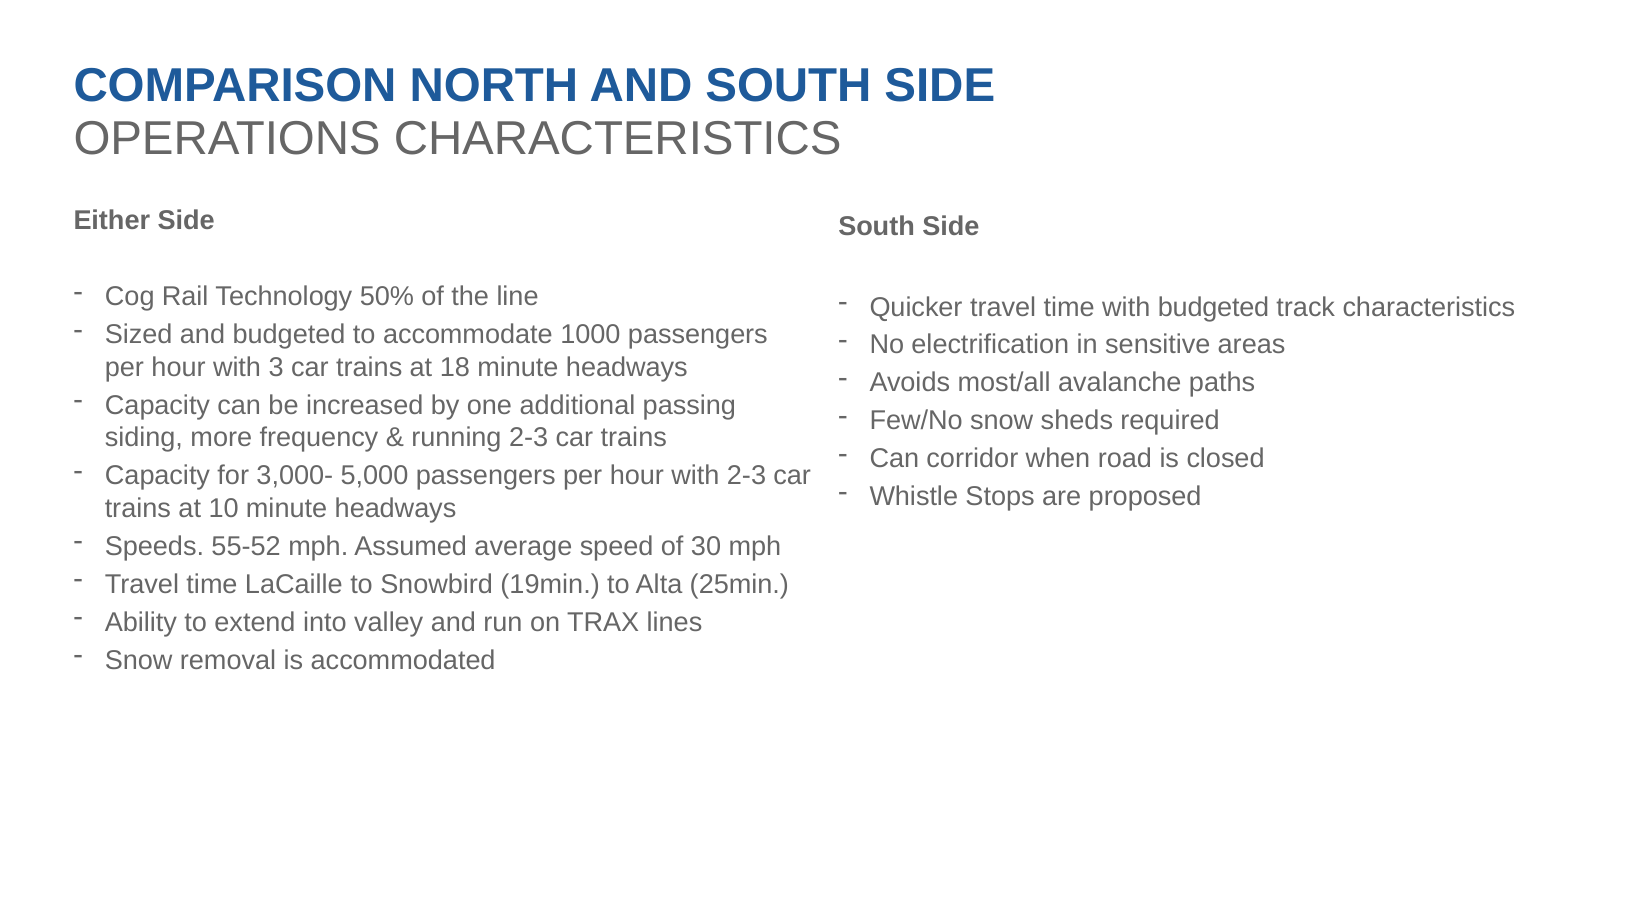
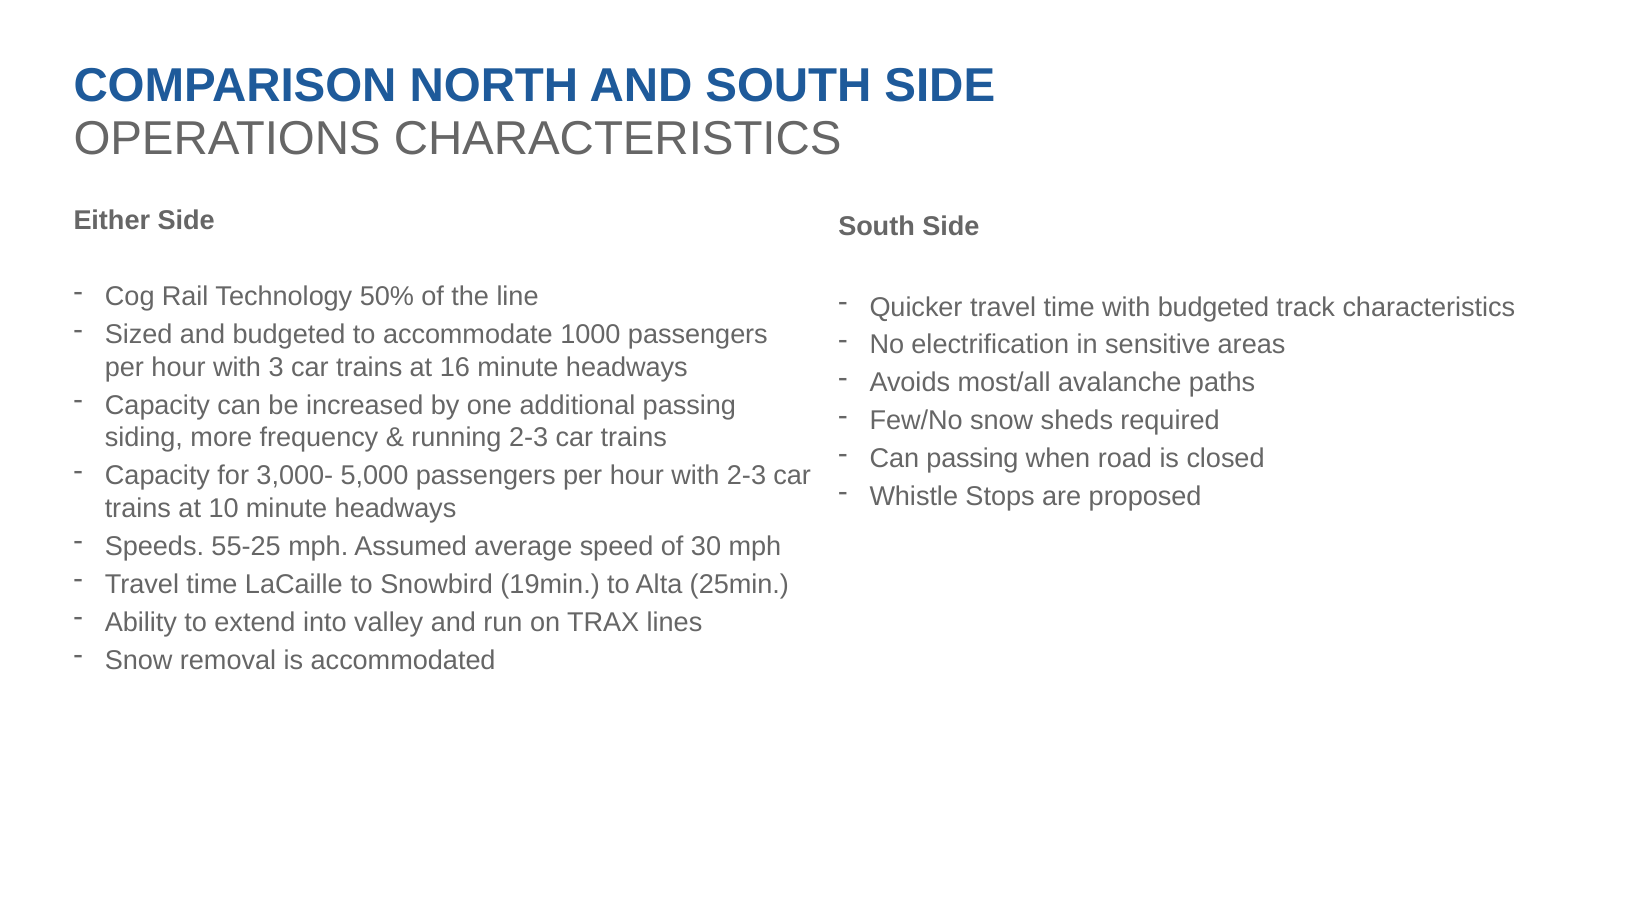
18: 18 -> 16
Can corridor: corridor -> passing
55-52: 55-52 -> 55-25
